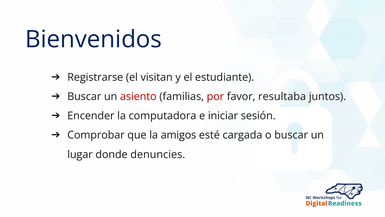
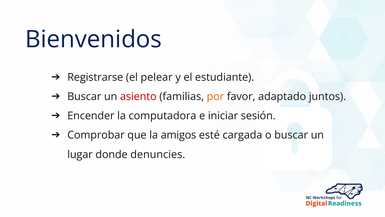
visitan: visitan -> pelear
por colour: red -> orange
resultaba: resultaba -> adaptado
